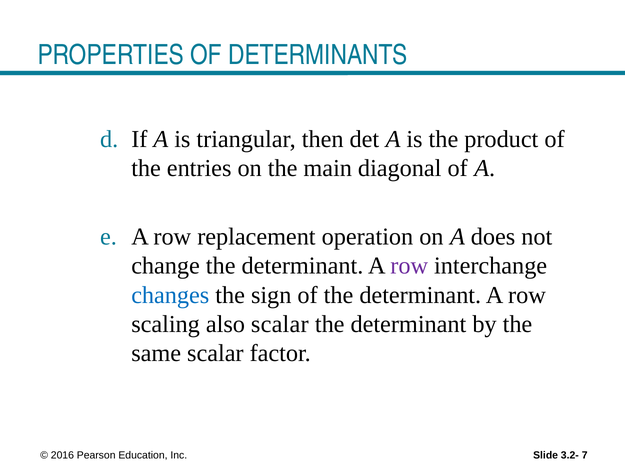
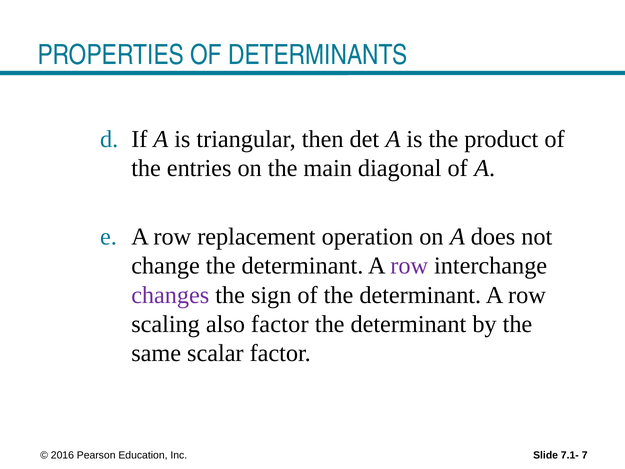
changes colour: blue -> purple
also scalar: scalar -> factor
3.2-: 3.2- -> 7.1-
